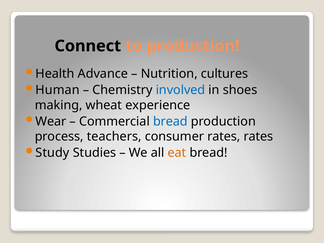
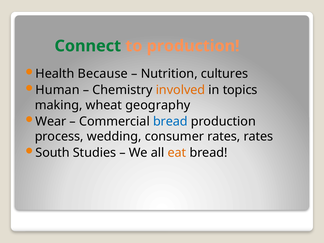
Connect colour: black -> green
Advance: Advance -> Because
involved colour: blue -> orange
shoes: shoes -> topics
experience: experience -> geography
teachers: teachers -> wedding
Study: Study -> South
